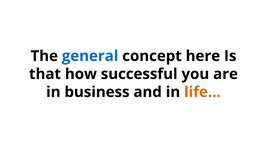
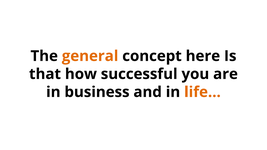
general colour: blue -> orange
